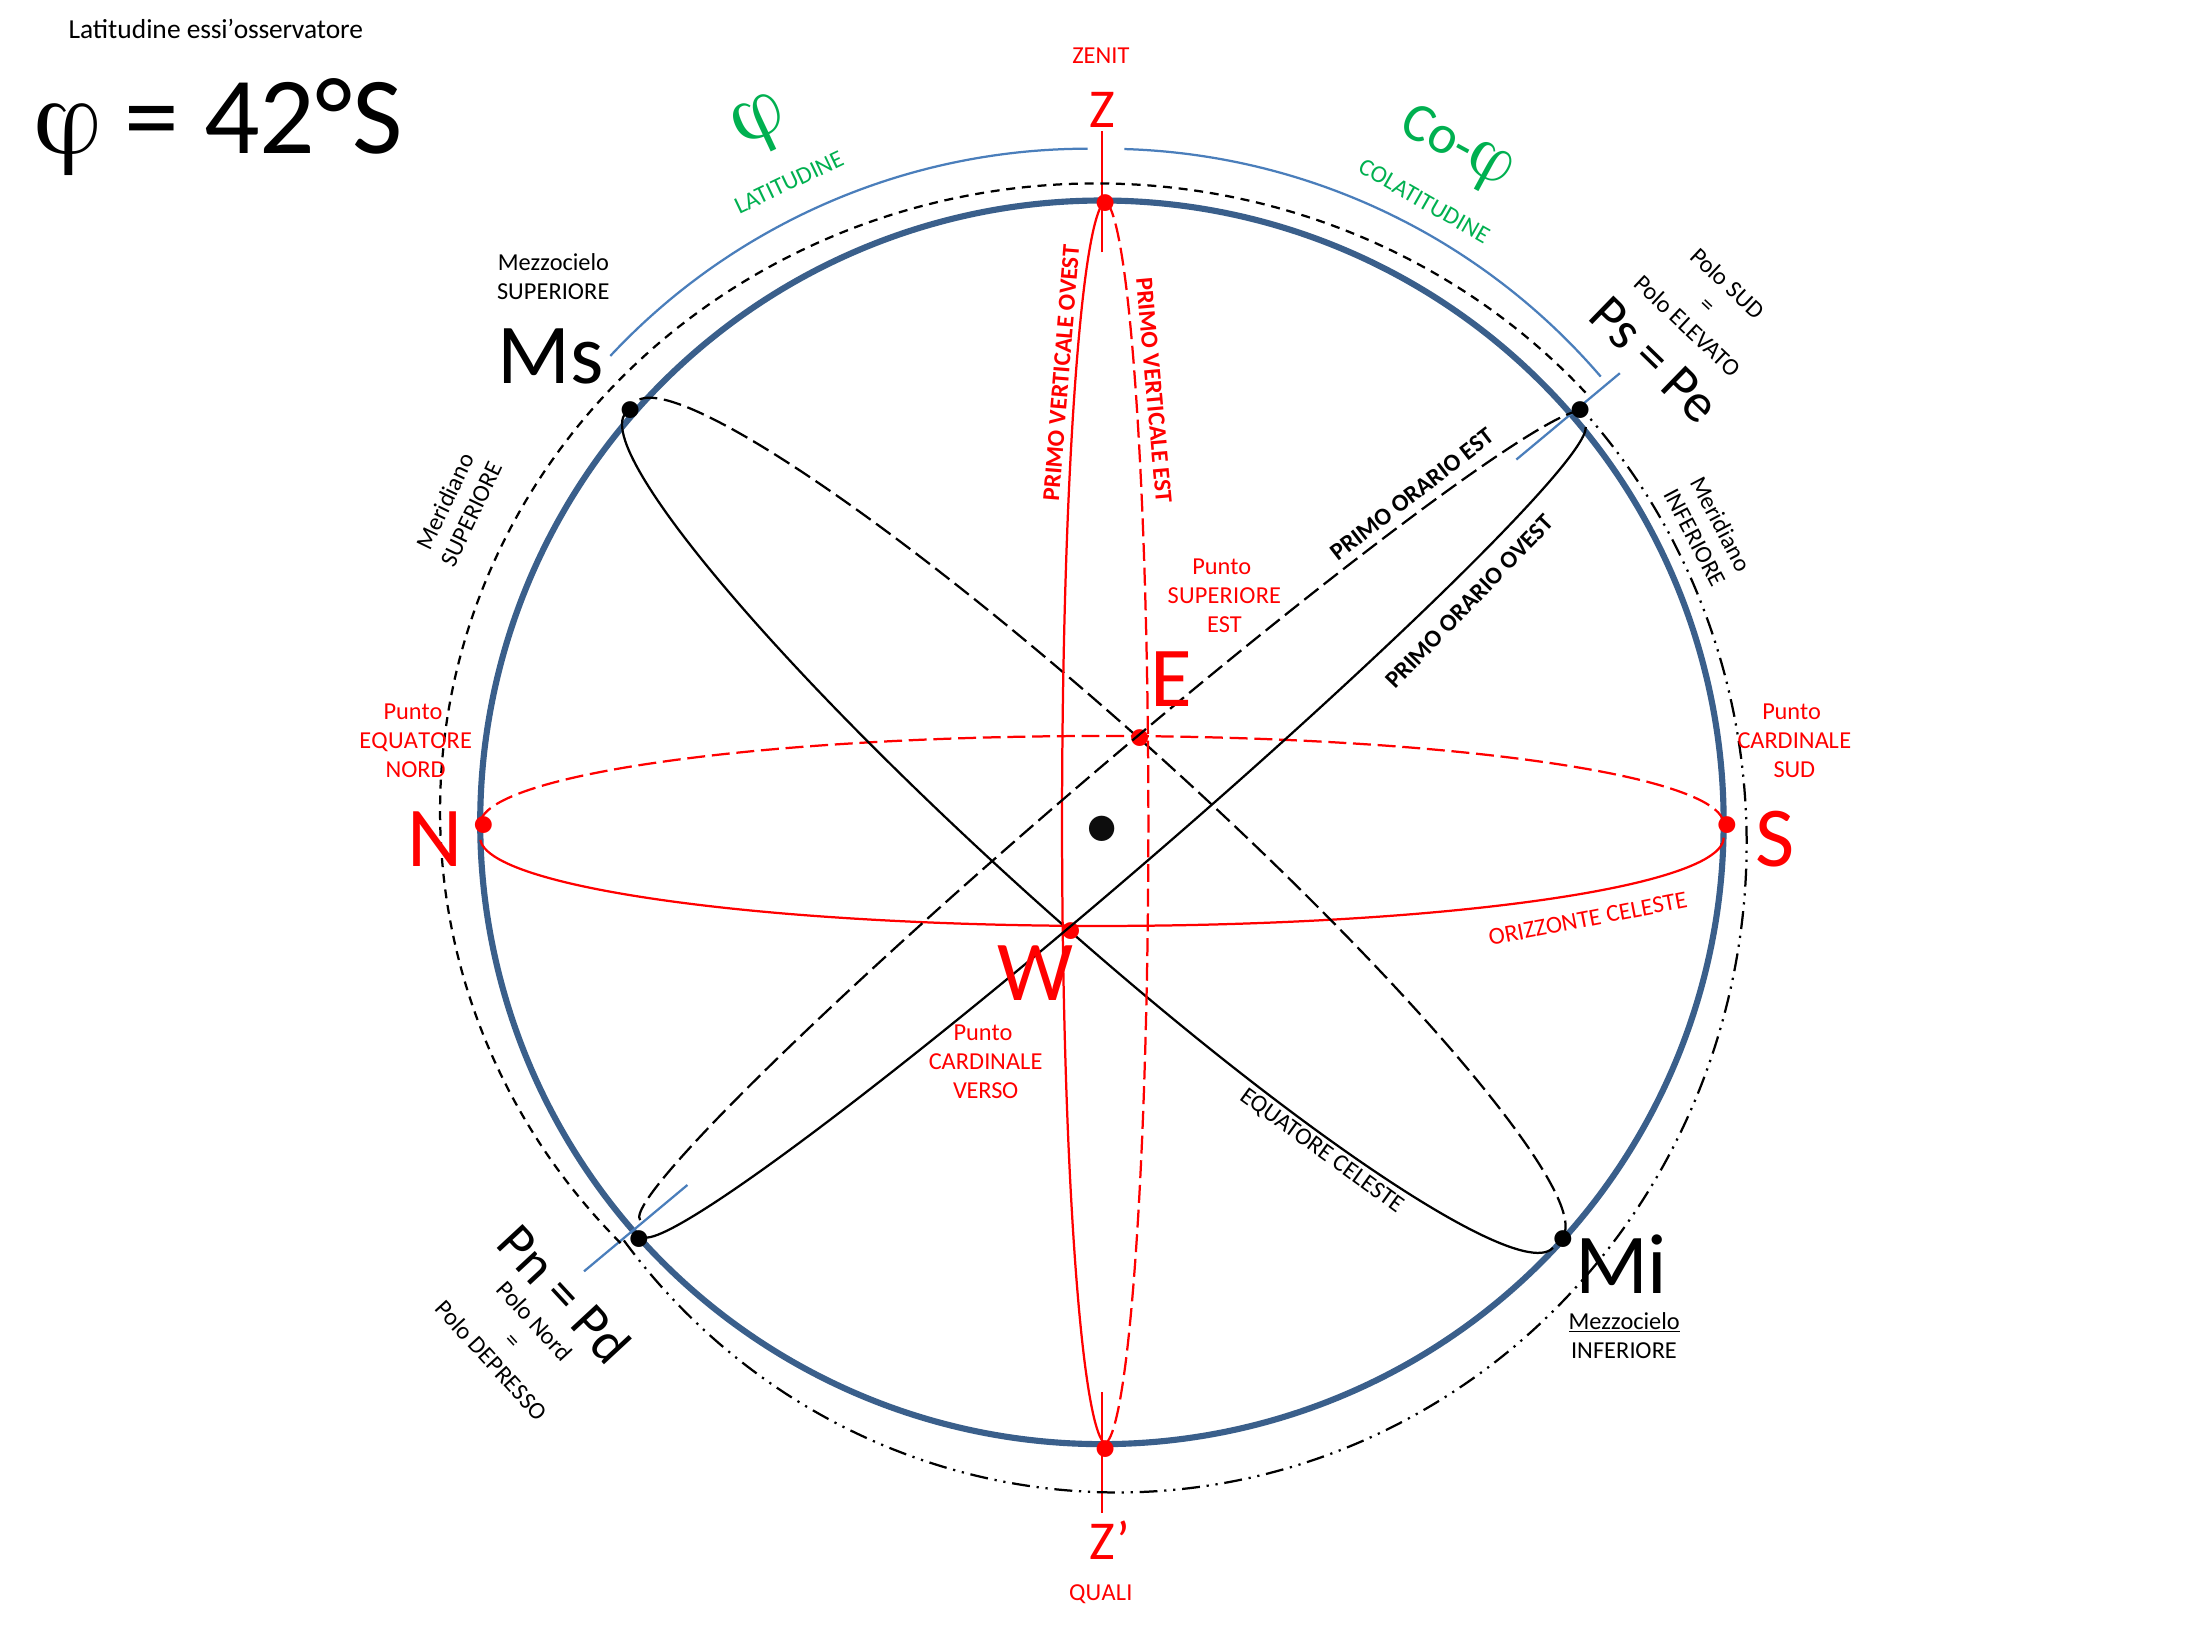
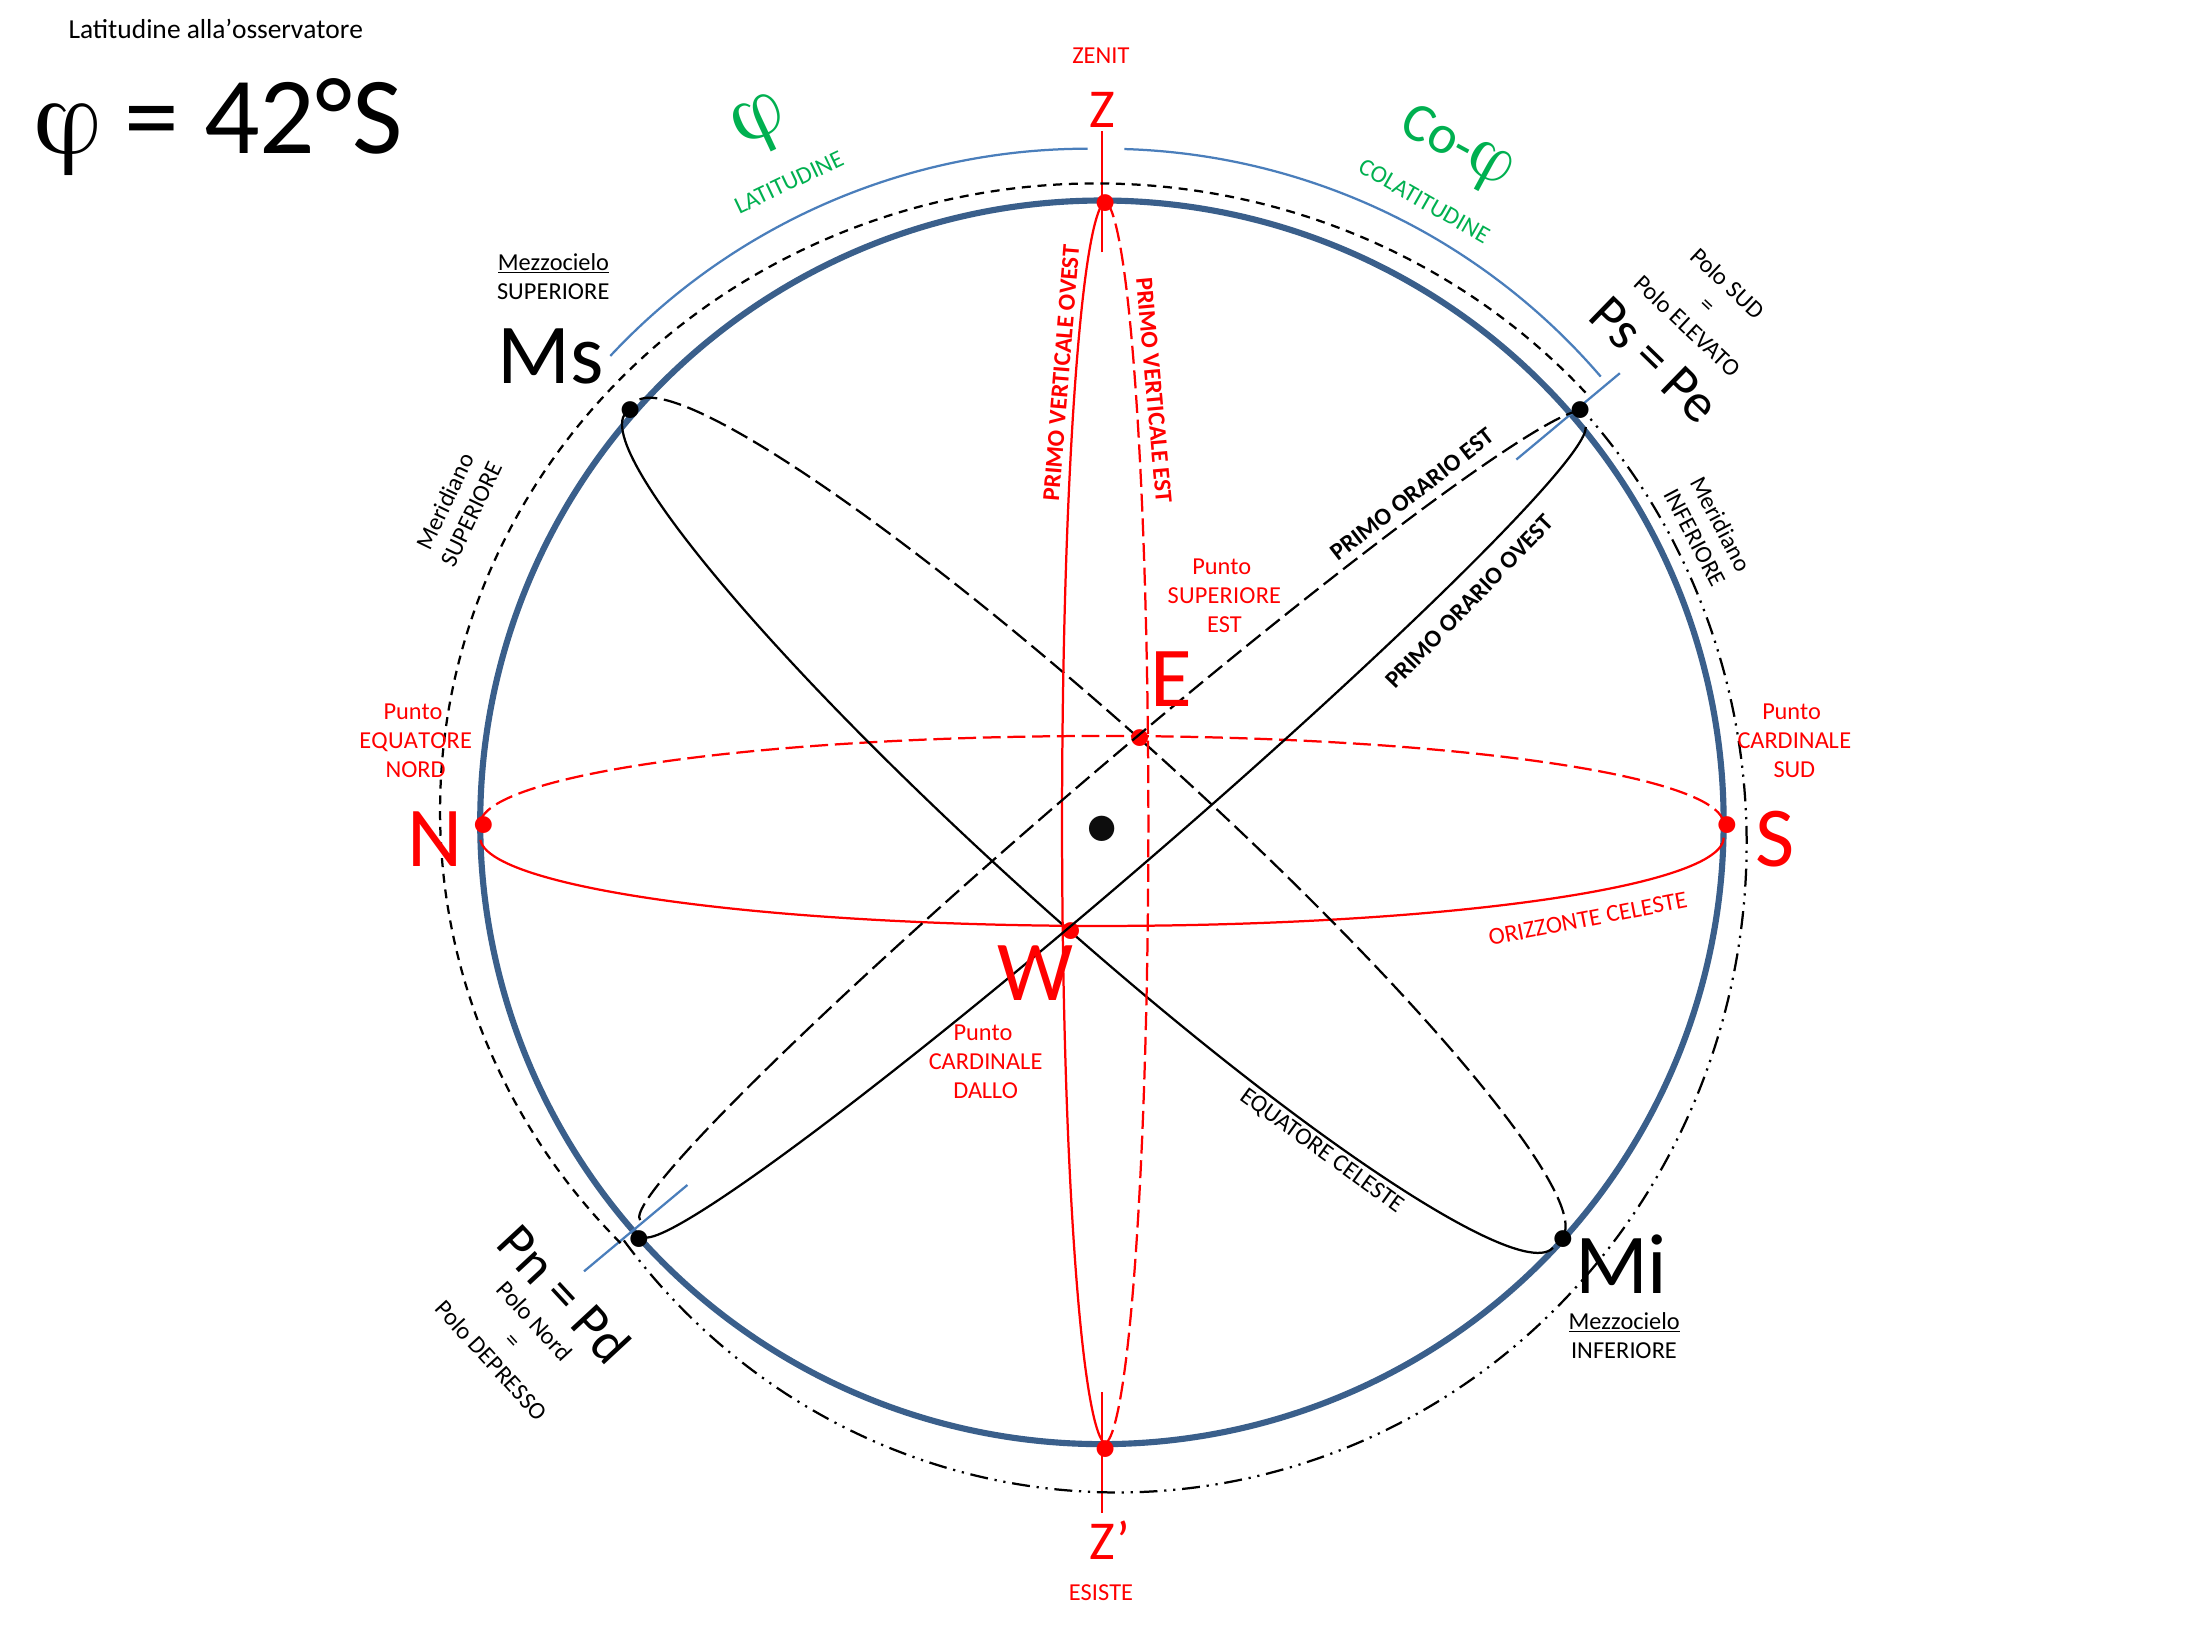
essi’osservatore: essi’osservatore -> alla’osservatore
Mezzocielo at (553, 262) underline: none -> present
VERSO: VERSO -> DALLO
QUALI: QUALI -> ESISTE
